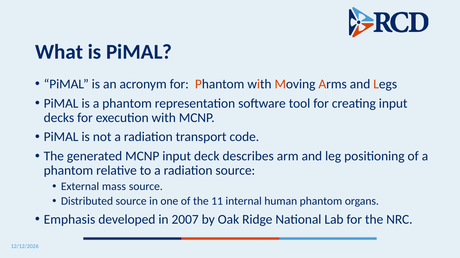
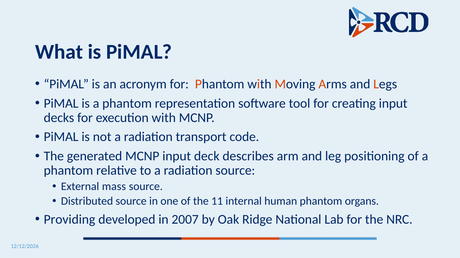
Emphasis: Emphasis -> Providing
